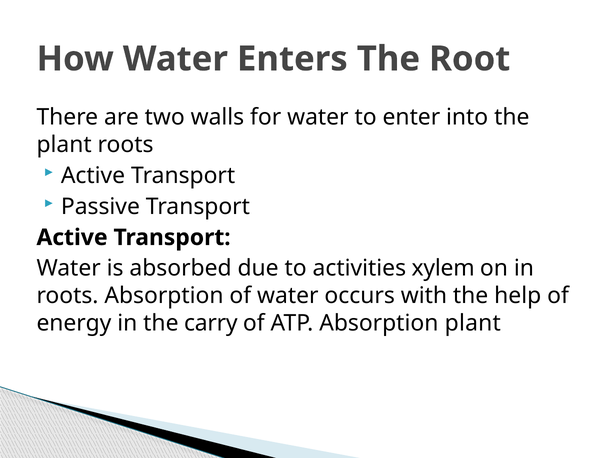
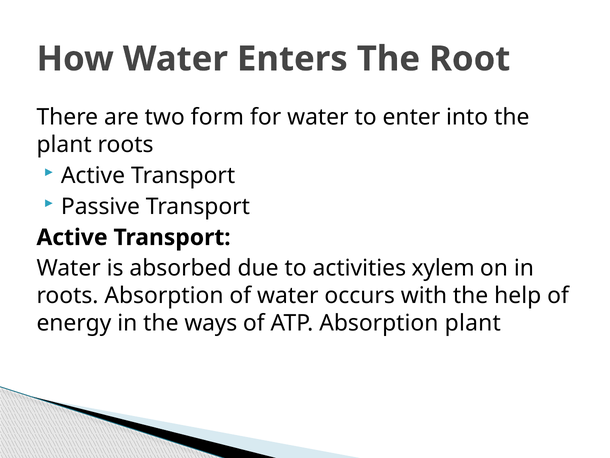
walls: walls -> form
carry: carry -> ways
